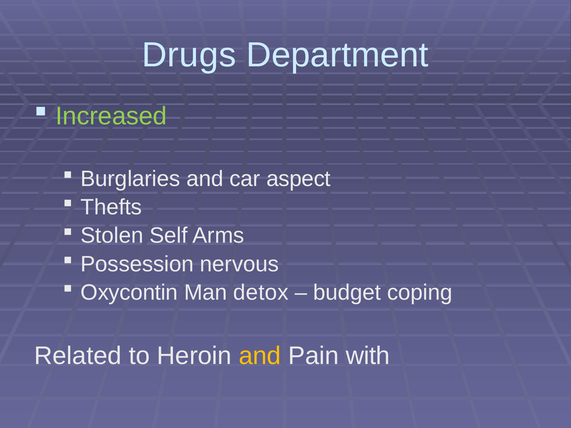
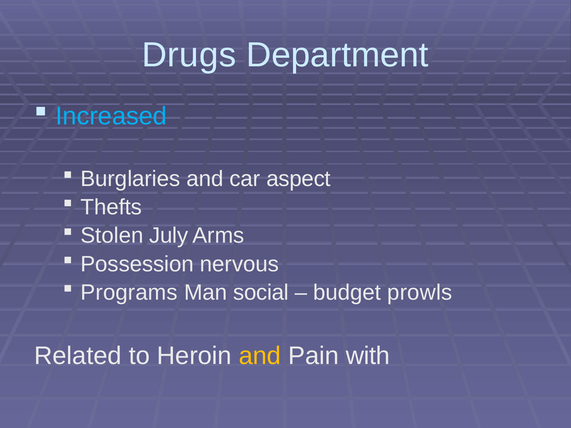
Increased colour: light green -> light blue
Self: Self -> July
Oxycontin: Oxycontin -> Programs
detox: detox -> social
coping: coping -> prowls
